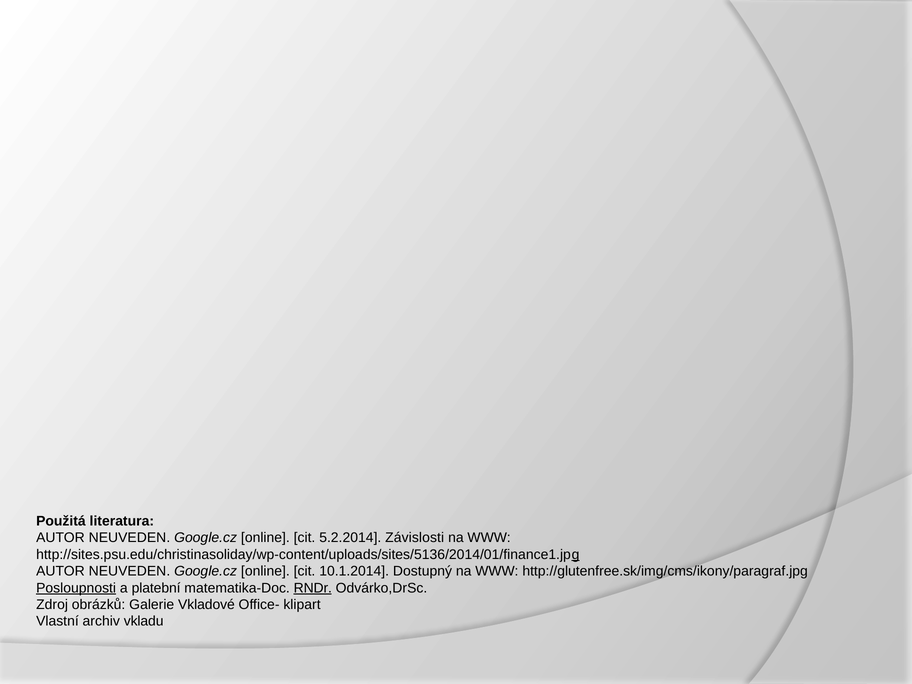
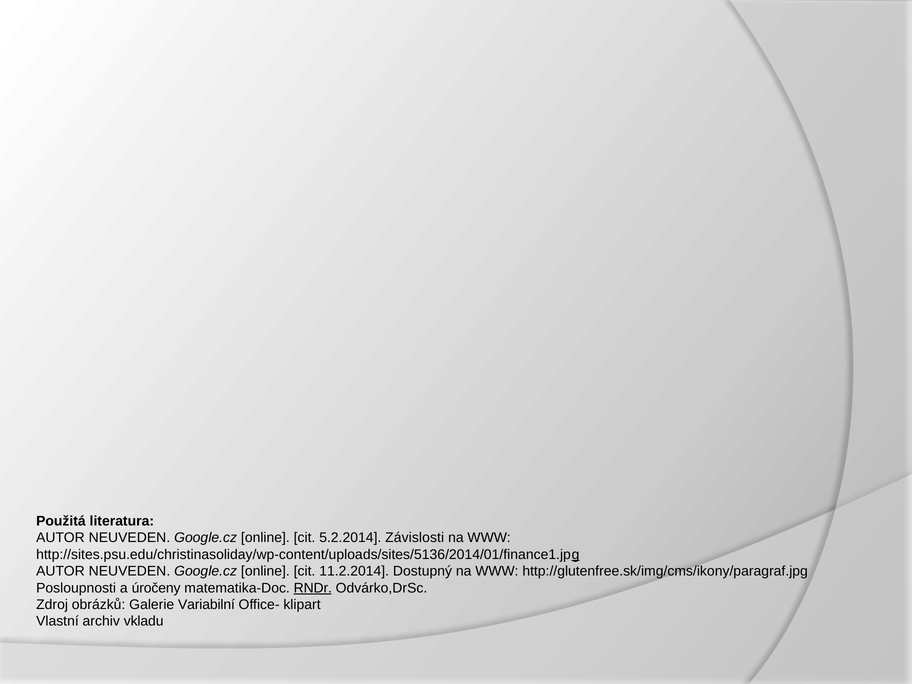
10.1.2014: 10.1.2014 -> 11.2.2014
Posloupnosti underline: present -> none
platební: platební -> úročeny
Vkladové: Vkladové -> Variabilní
